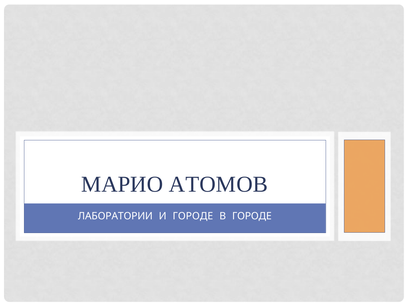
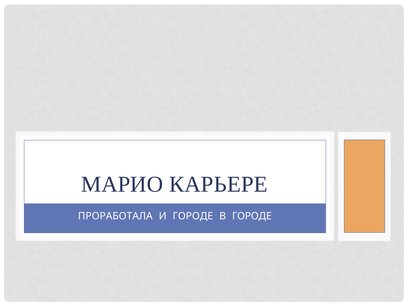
АТОМОВ: АТОМОВ -> КАРЬЕРЕ
ЛАБОРАТОРИИ: ЛАБОРАТОРИИ -> ПРОРАБОТАЛА
